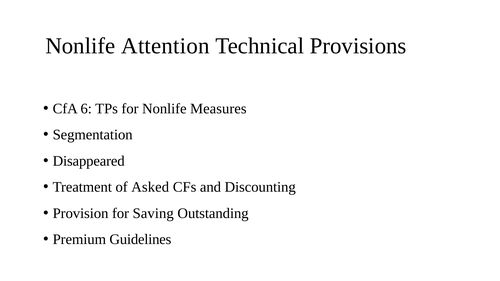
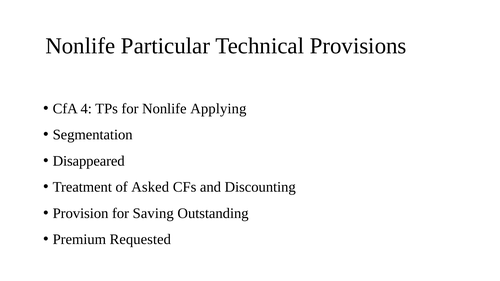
Attention: Attention -> Particular
6: 6 -> 4
Measures: Measures -> Applying
Guidelines: Guidelines -> Requested
